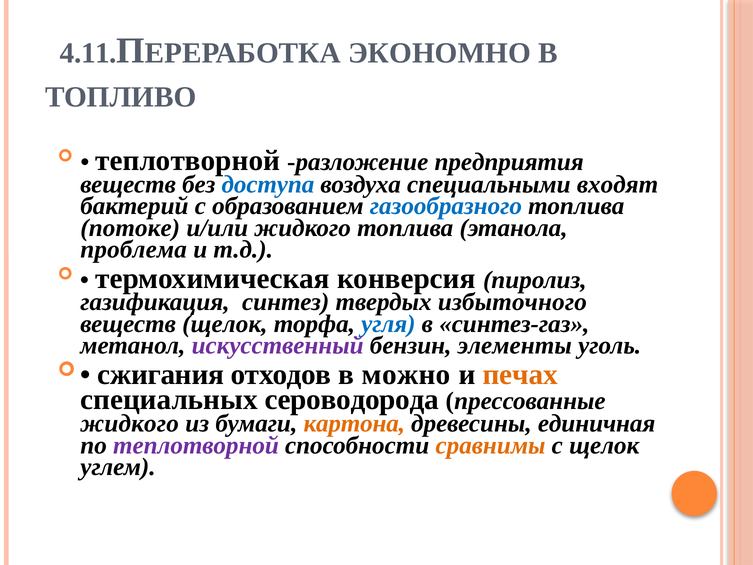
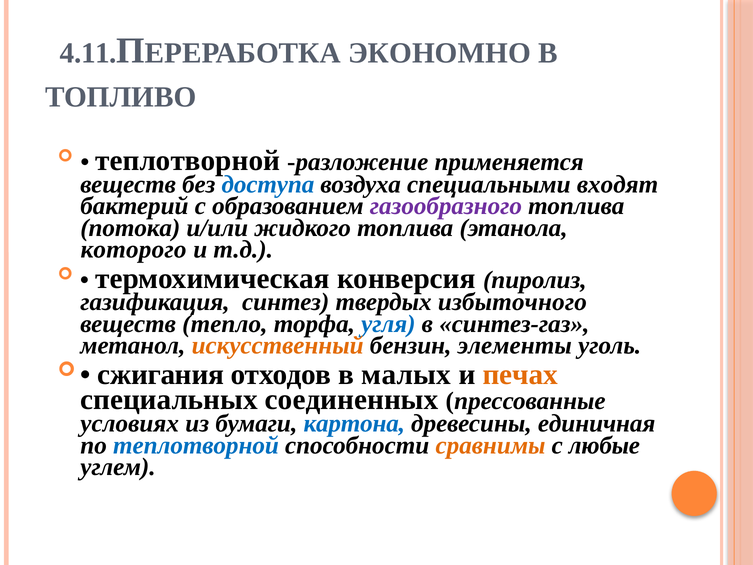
предприятия: предприятия -> применяется
газообразного colour: blue -> purple
потоке: потоке -> потока
проблема: проблема -> которого
веществ щелок: щелок -> тепло
искусственный colour: purple -> orange
можно: можно -> малых
сероводорода: сероводорода -> соединенных
жидкого at (130, 423): жидкого -> условиях
картона colour: orange -> blue
теплотворной at (196, 445) colour: purple -> blue
с щелок: щелок -> любые
